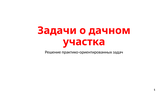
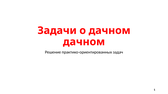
участка at (84, 42): участка -> дачном
